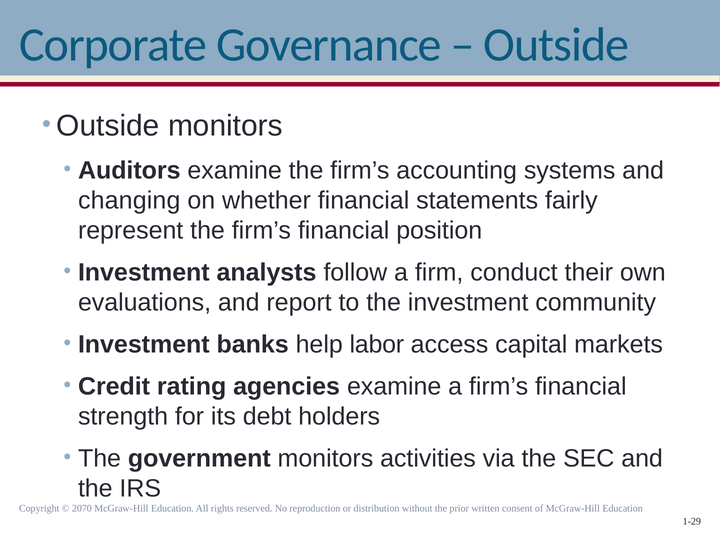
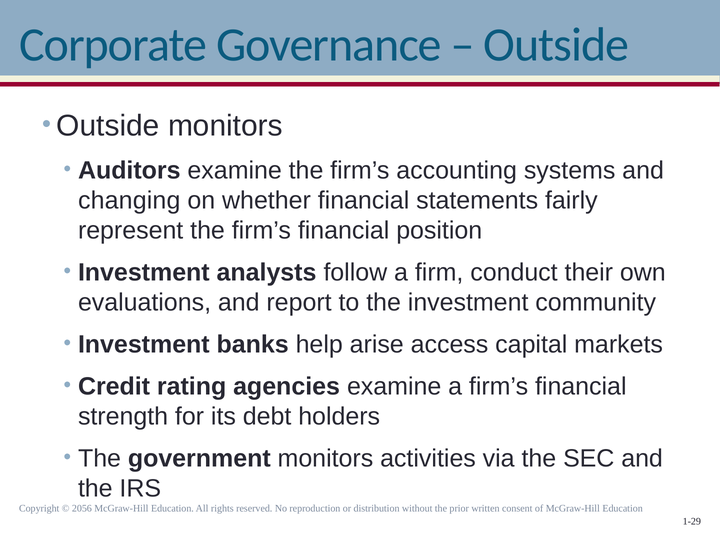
labor: labor -> arise
2070: 2070 -> 2056
